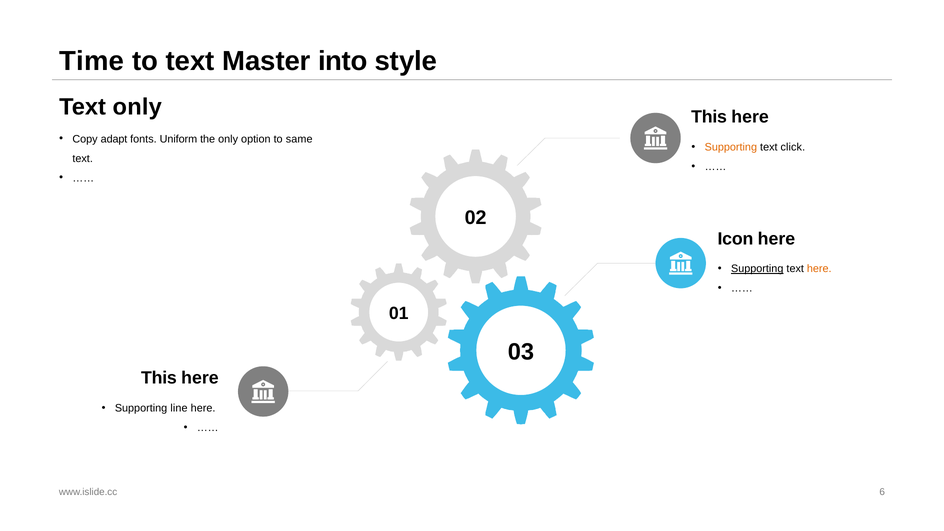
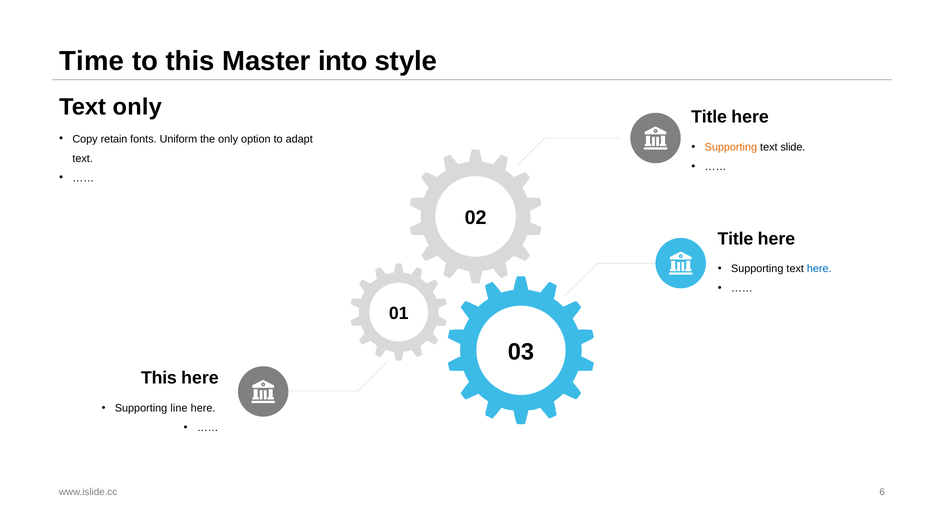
to text: text -> this
This at (709, 117): This -> Title
adapt: adapt -> retain
same: same -> adapt
click: click -> slide
Icon at (735, 239): Icon -> Title
Supporting at (757, 269) underline: present -> none
here at (819, 269) colour: orange -> blue
